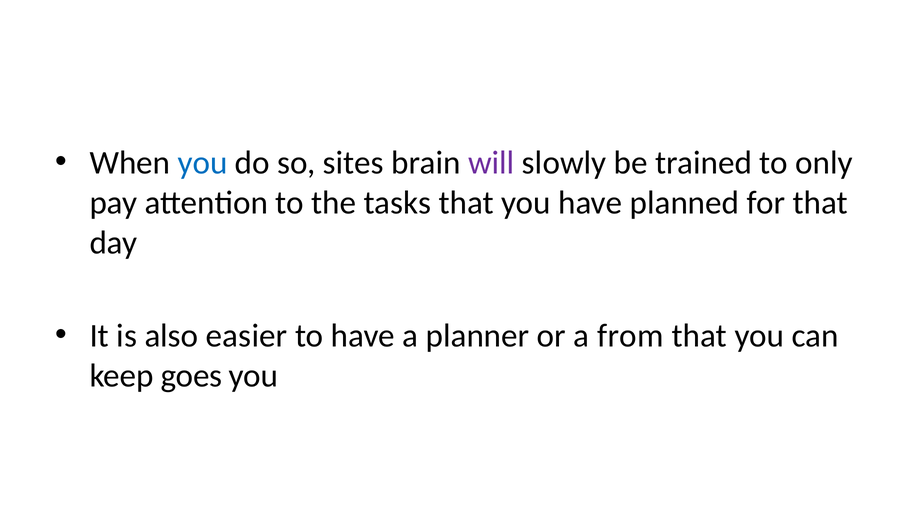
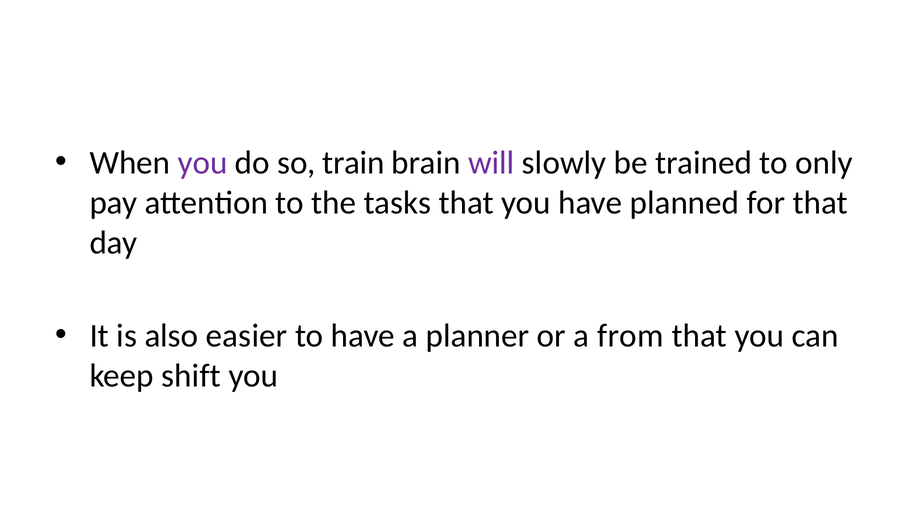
you at (203, 163) colour: blue -> purple
sites: sites -> train
goes: goes -> shift
